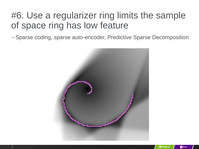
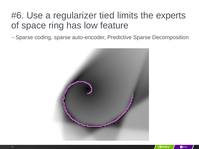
regularizer ring: ring -> tied
sample: sample -> experts
